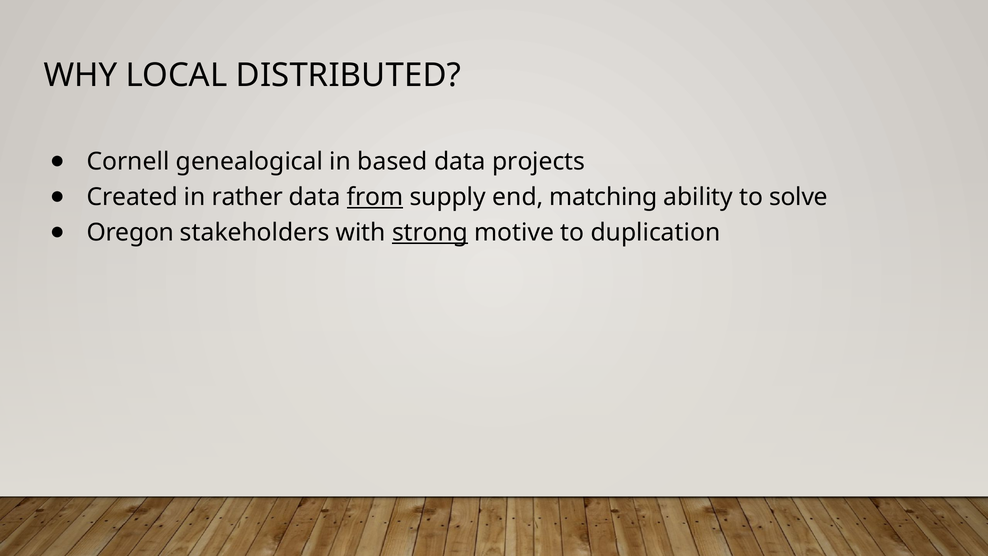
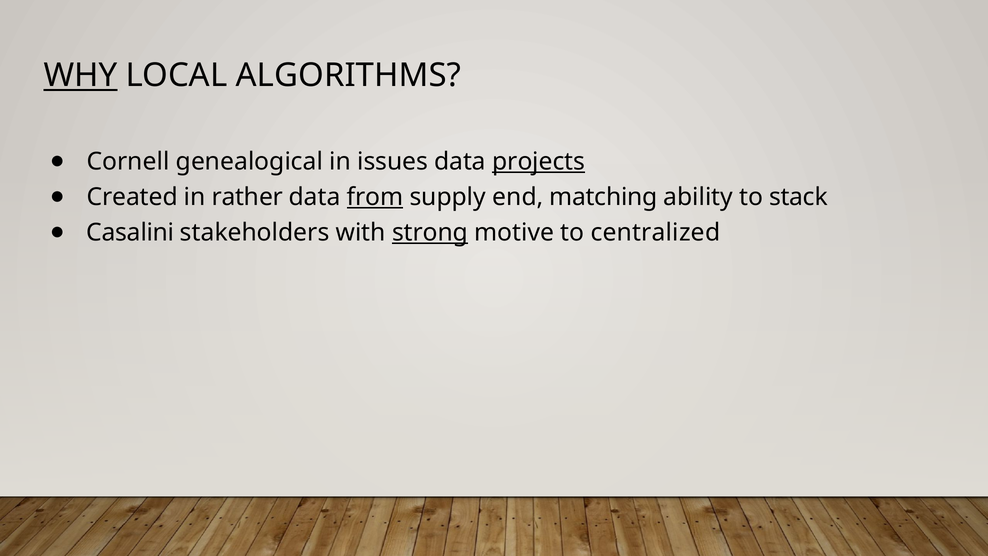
WHY underline: none -> present
DISTRIBUTED: DISTRIBUTED -> ALGORITHMS
based: based -> issues
projects underline: none -> present
solve: solve -> stack
Oregon: Oregon -> Casalini
duplication: duplication -> centralized
